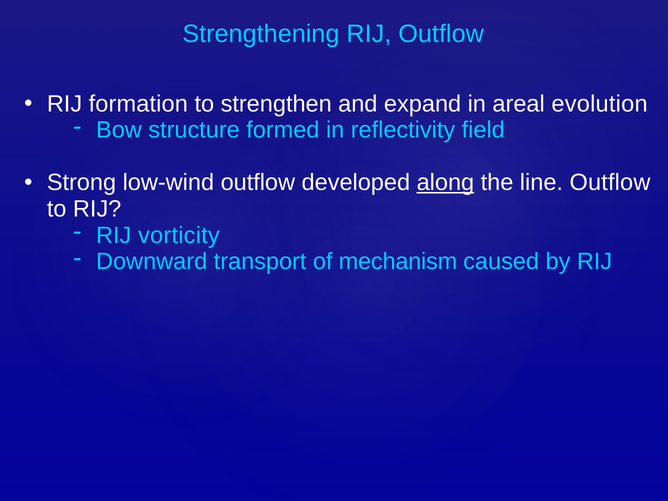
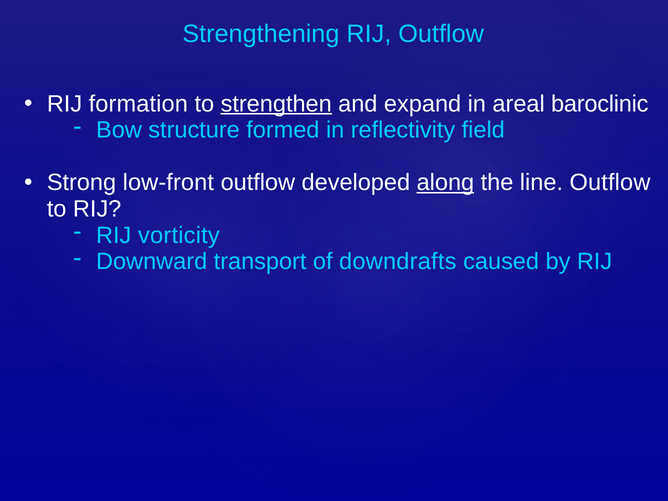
strengthen underline: none -> present
evolution: evolution -> baroclinic
low-wind: low-wind -> low-front
mechanism: mechanism -> downdrafts
